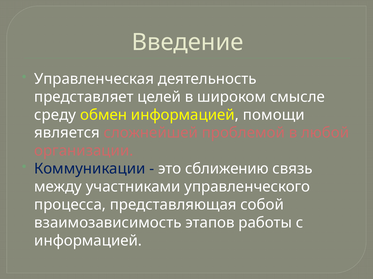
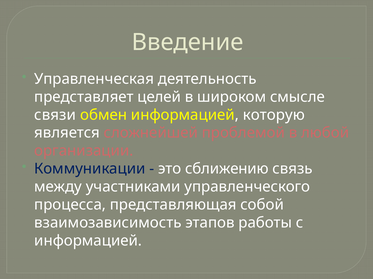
среду: среду -> связи
помощи: помощи -> которую
